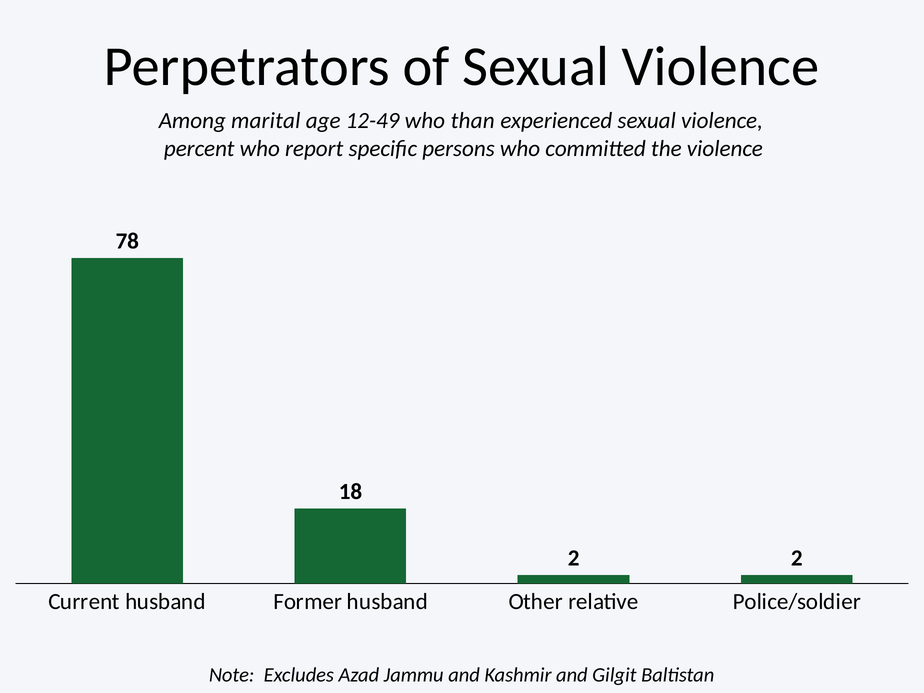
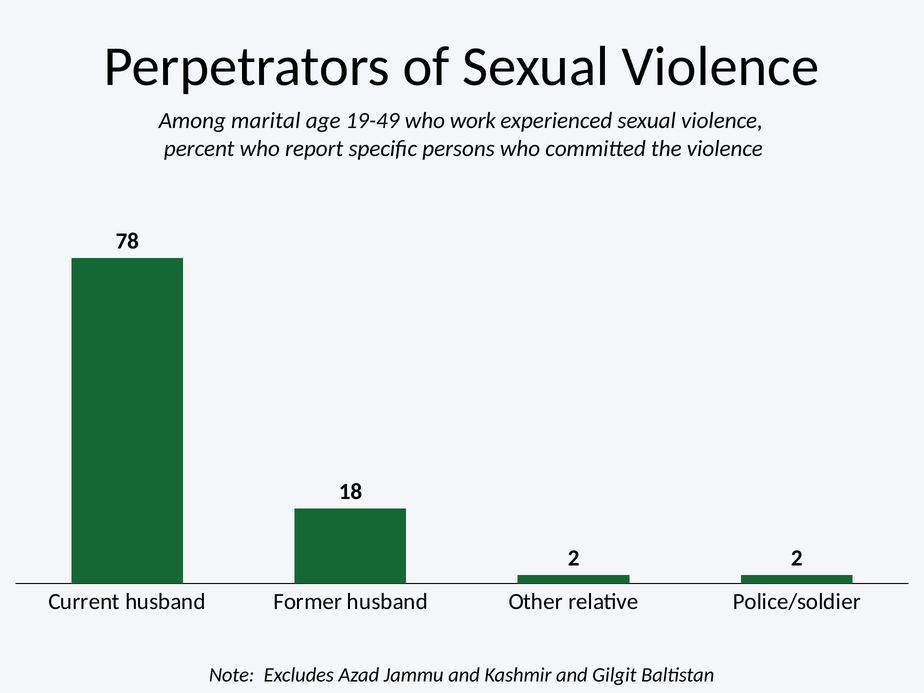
12-49: 12-49 -> 19-49
than: than -> work
